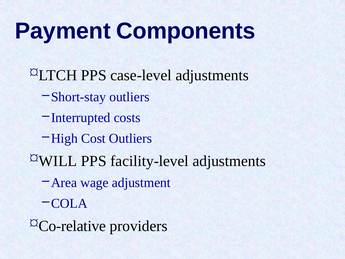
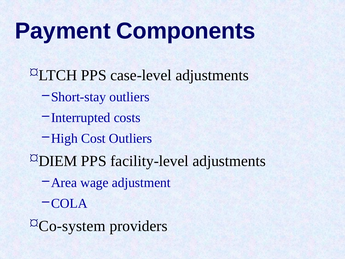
WILL: WILL -> DIEM
Co-relative: Co-relative -> Co-system
